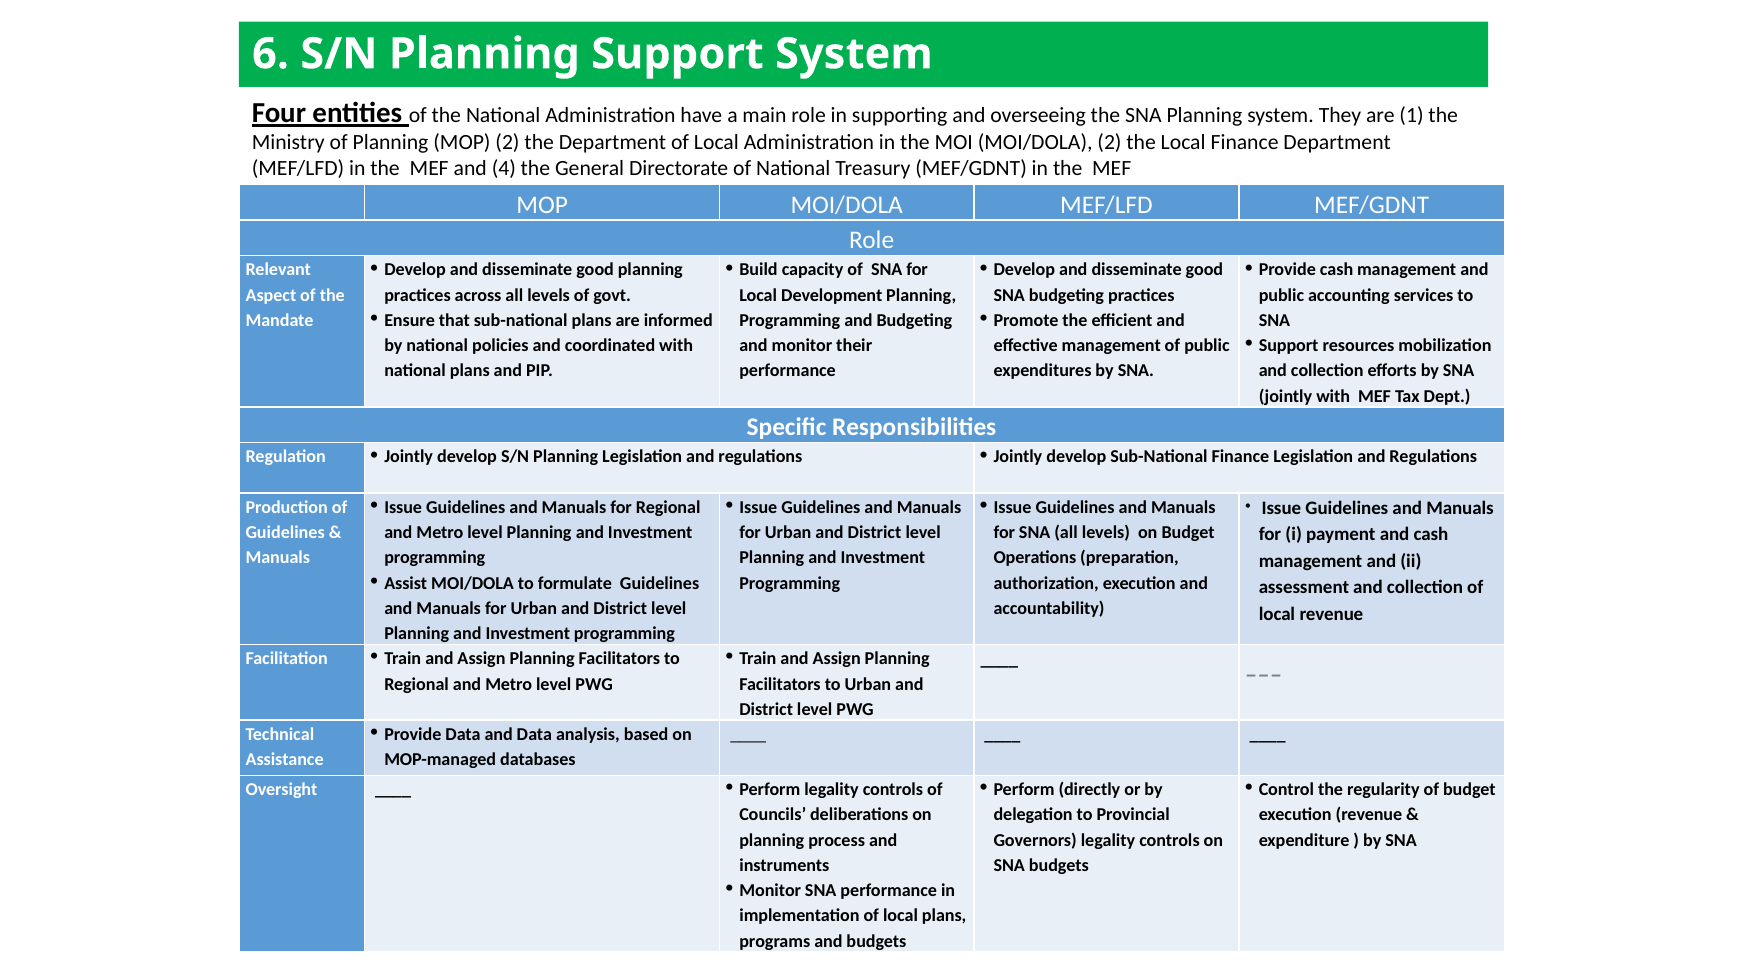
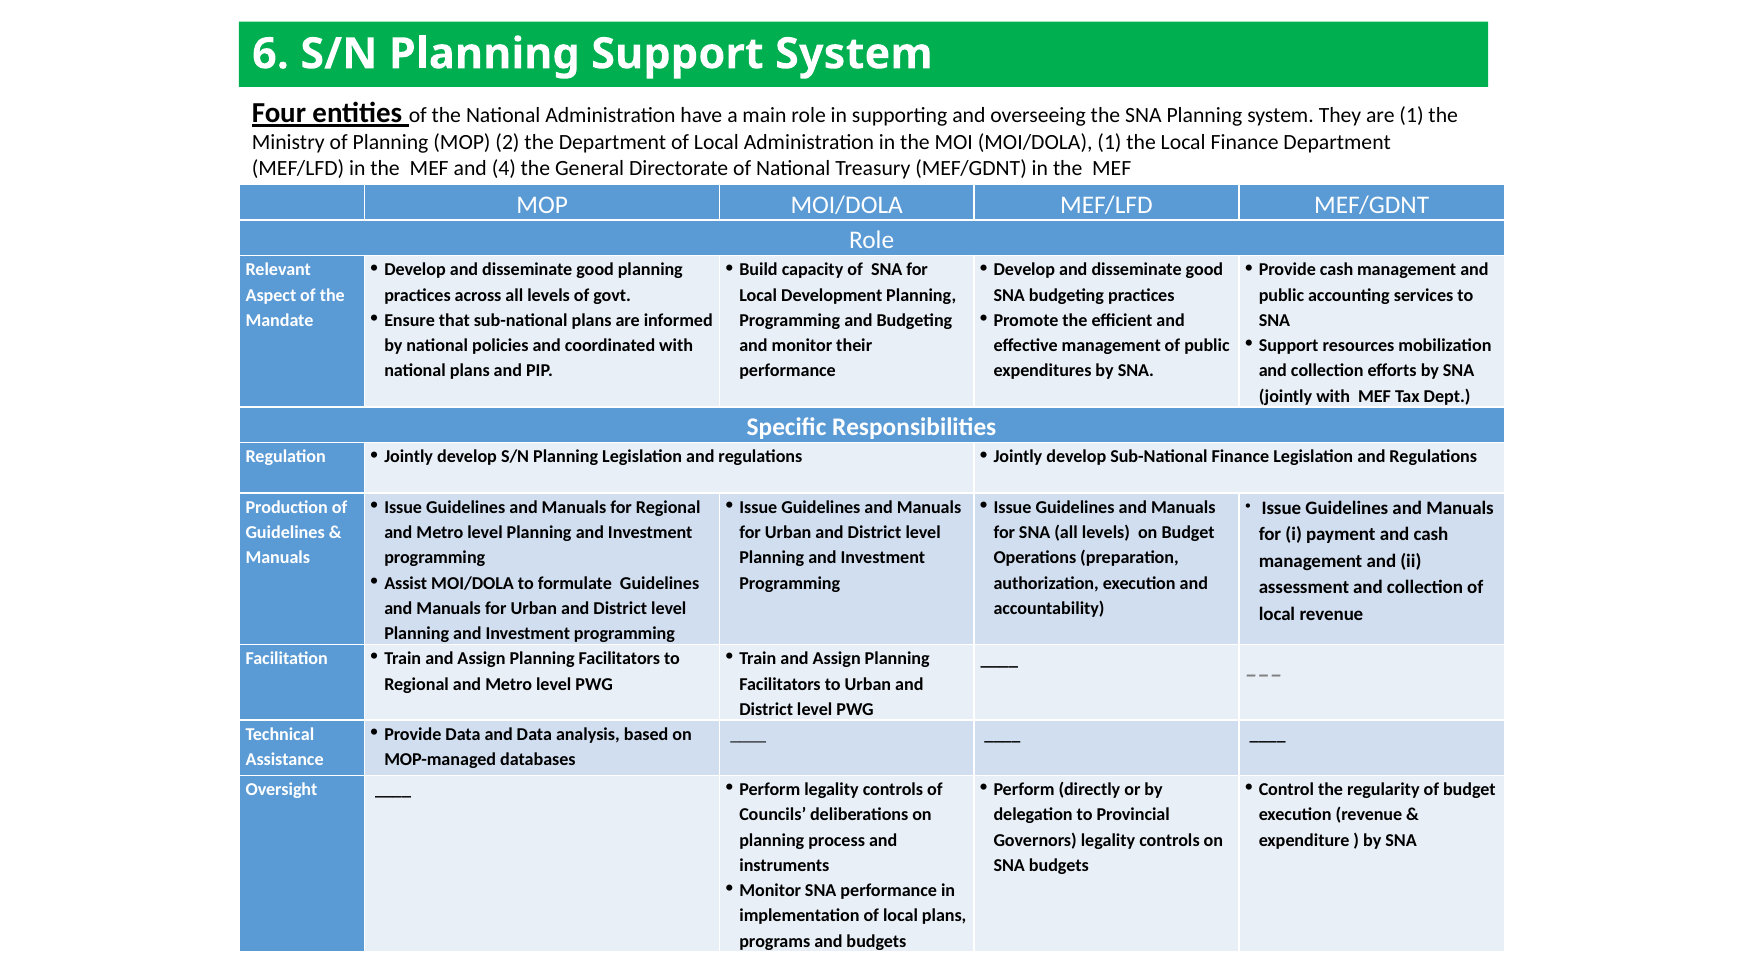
MOI/DOLA 2: 2 -> 1
